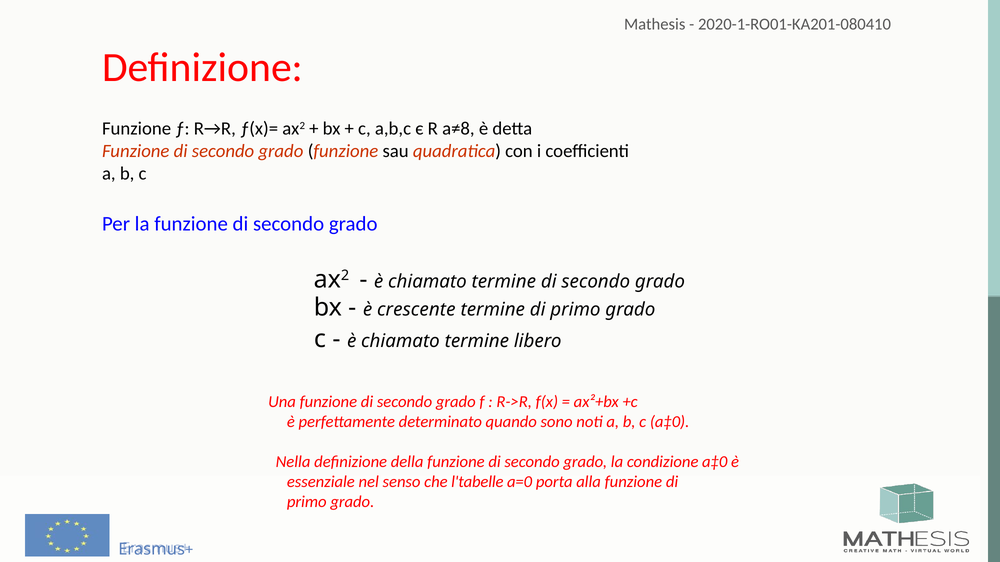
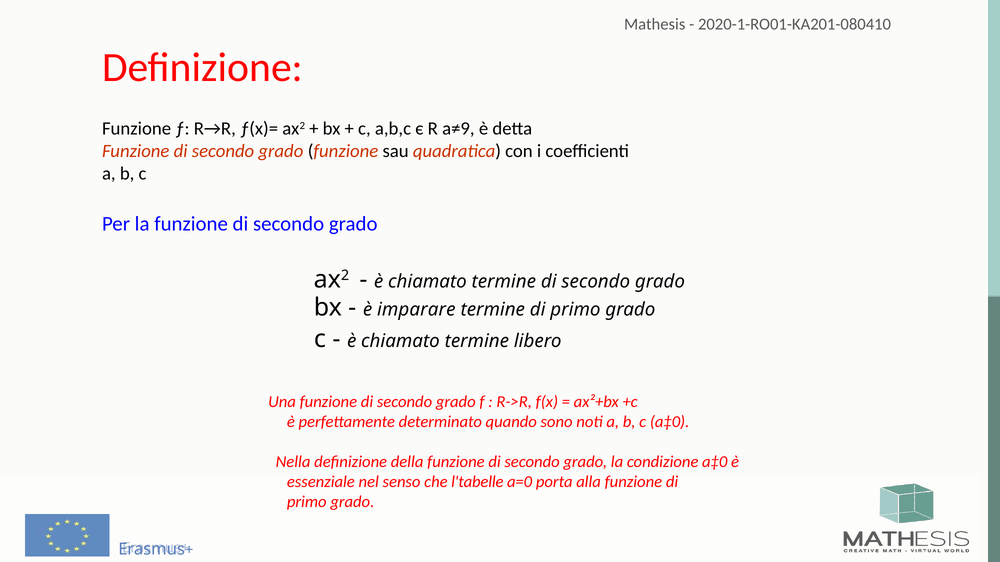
a≠8: a≠8 -> a≠9
crescente: crescente -> imparare
